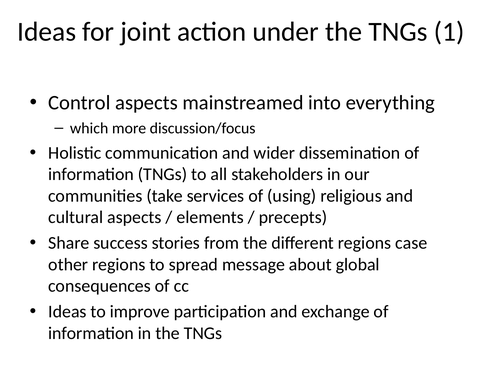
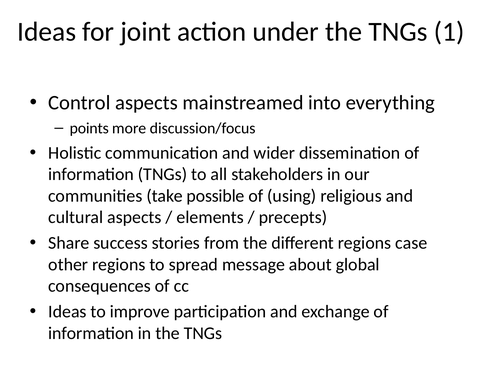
which: which -> points
services: services -> possible
